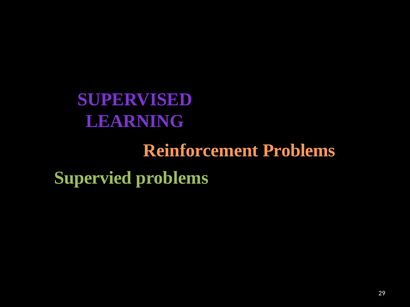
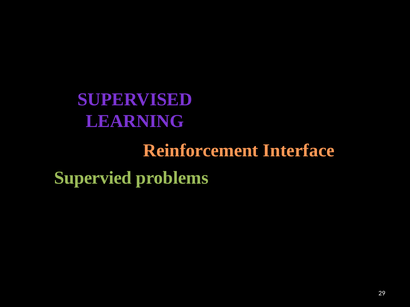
Reinforcement Problems: Problems -> Interface
